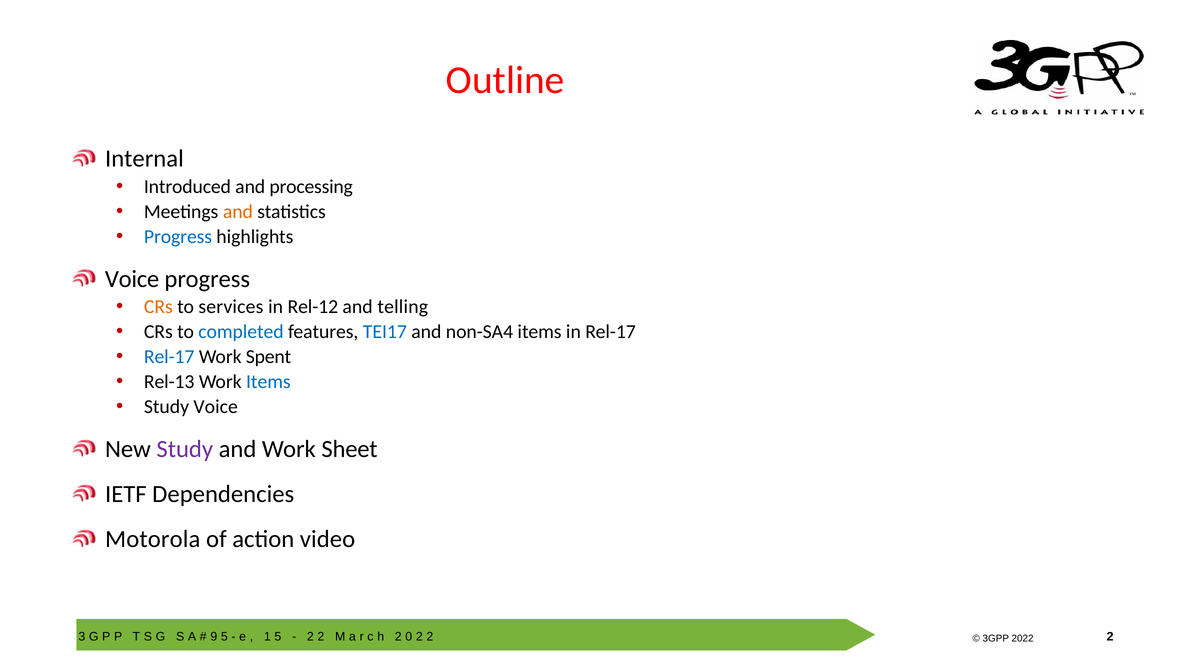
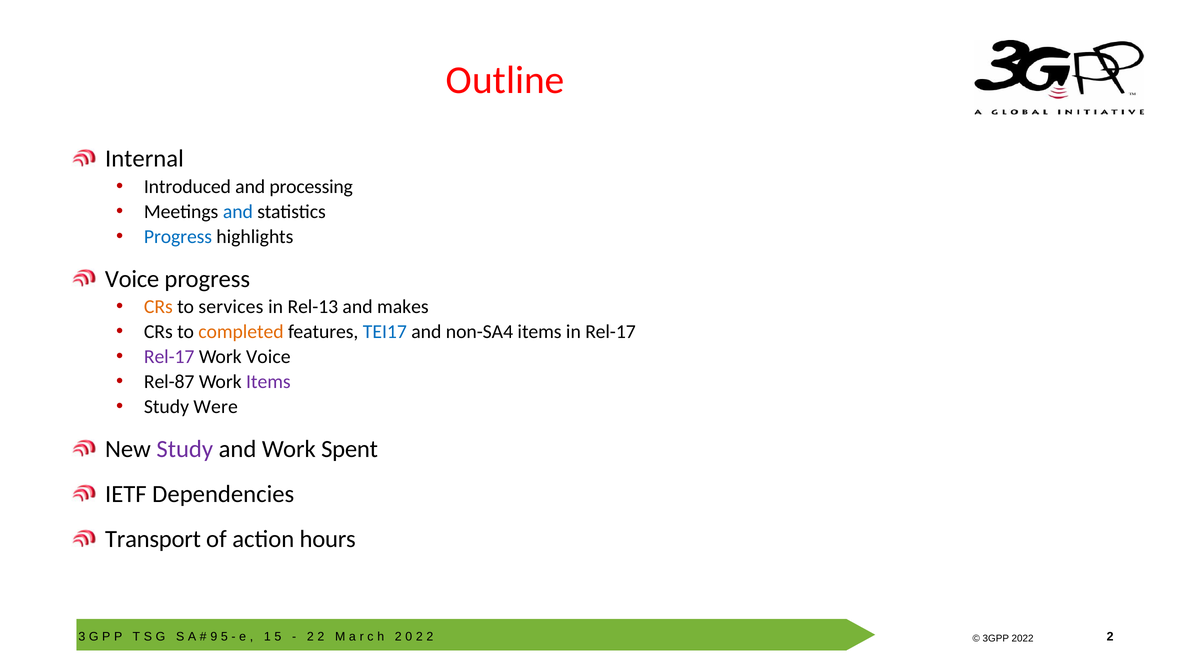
and at (238, 212) colour: orange -> blue
Rel-12: Rel-12 -> Rel-13
telling: telling -> makes
completed colour: blue -> orange
Rel-17 at (169, 357) colour: blue -> purple
Work Spent: Spent -> Voice
Rel-13: Rel-13 -> Rel-87
Items at (268, 382) colour: blue -> purple
Study Voice: Voice -> Were
Sheet: Sheet -> Spent
Motorola: Motorola -> Transport
video: video -> hours
